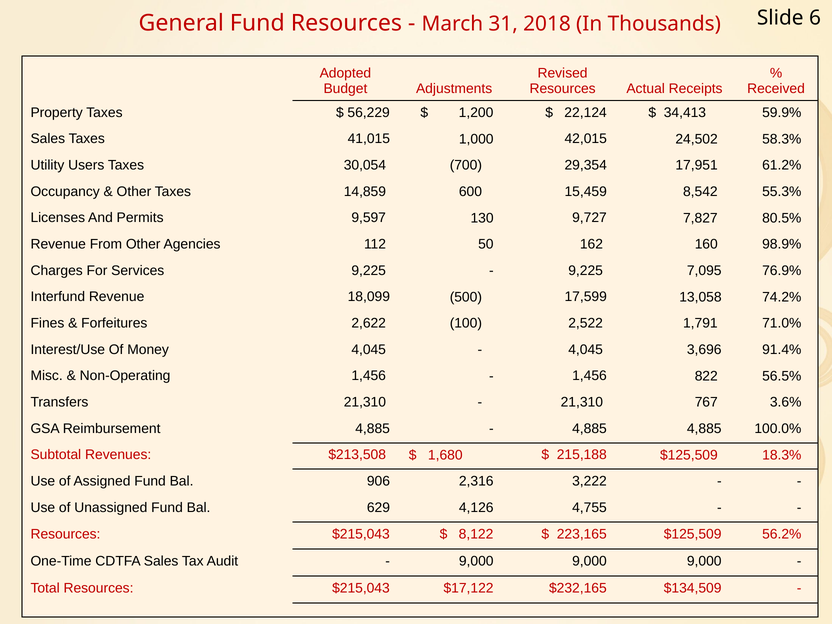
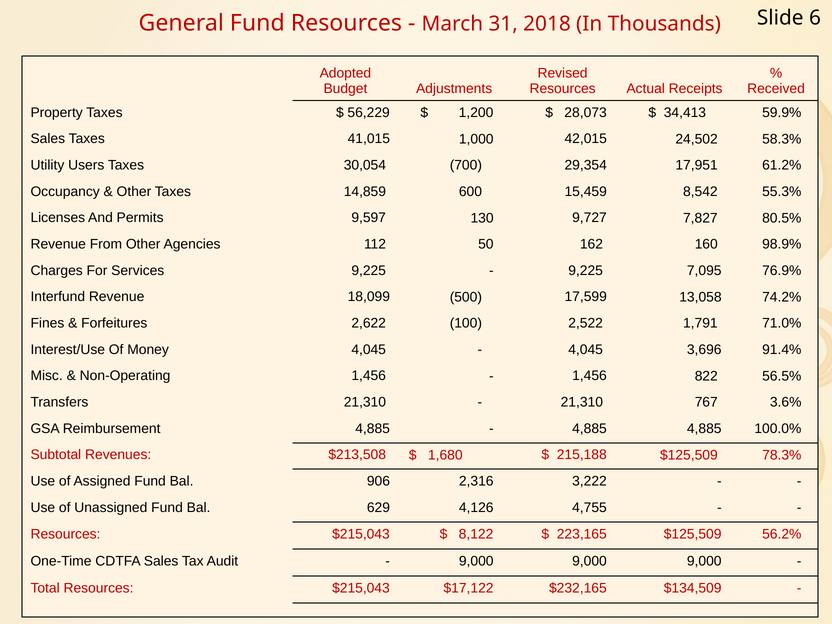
22,124: 22,124 -> 28,073
18.3%: 18.3% -> 78.3%
